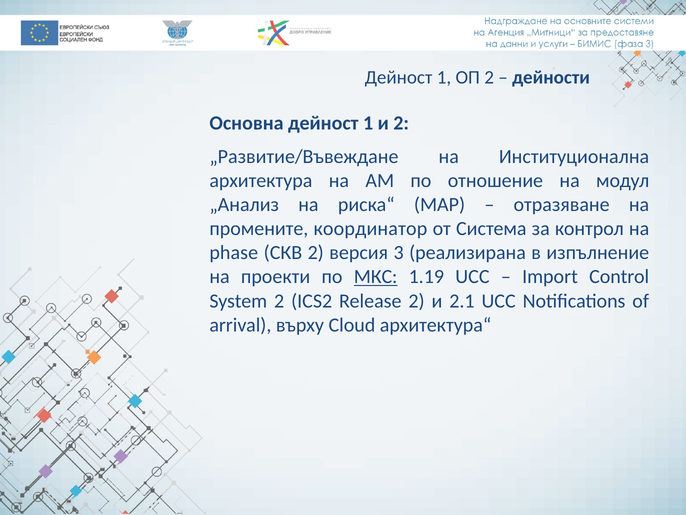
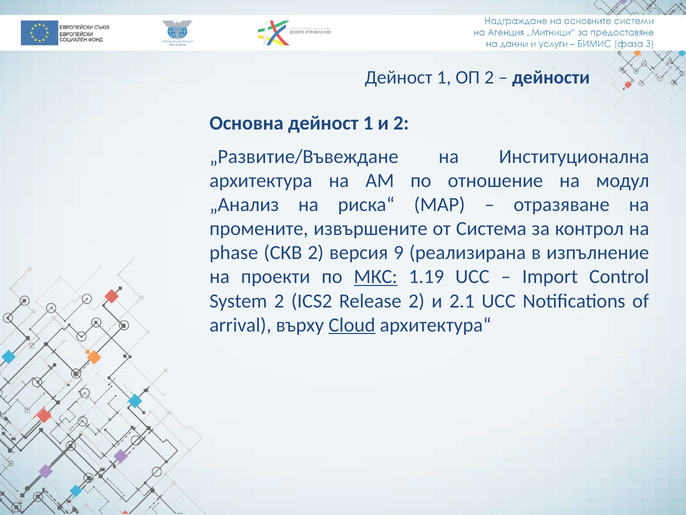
координатор: координатор -> извършените
3: 3 -> 9
Cloud underline: none -> present
